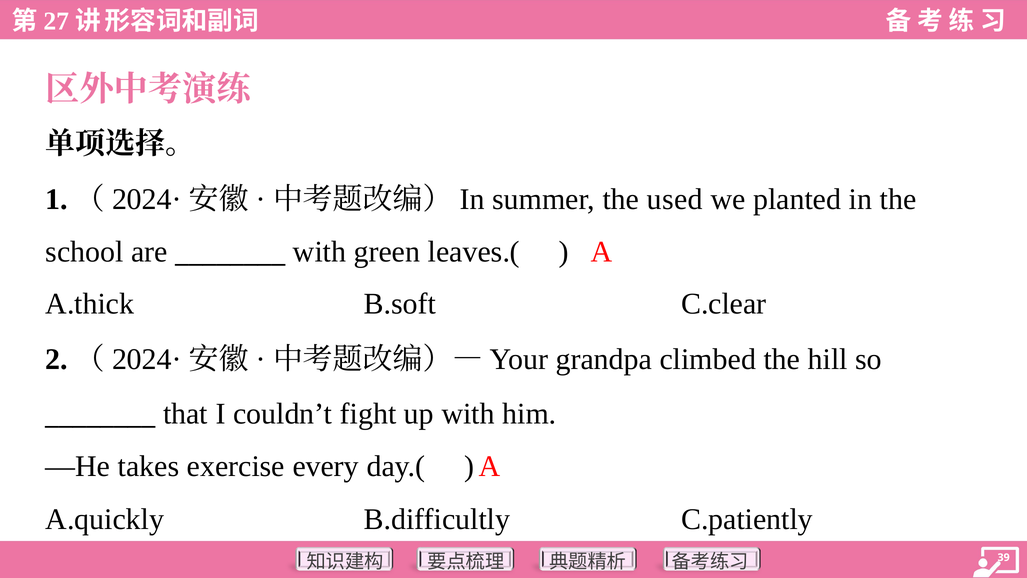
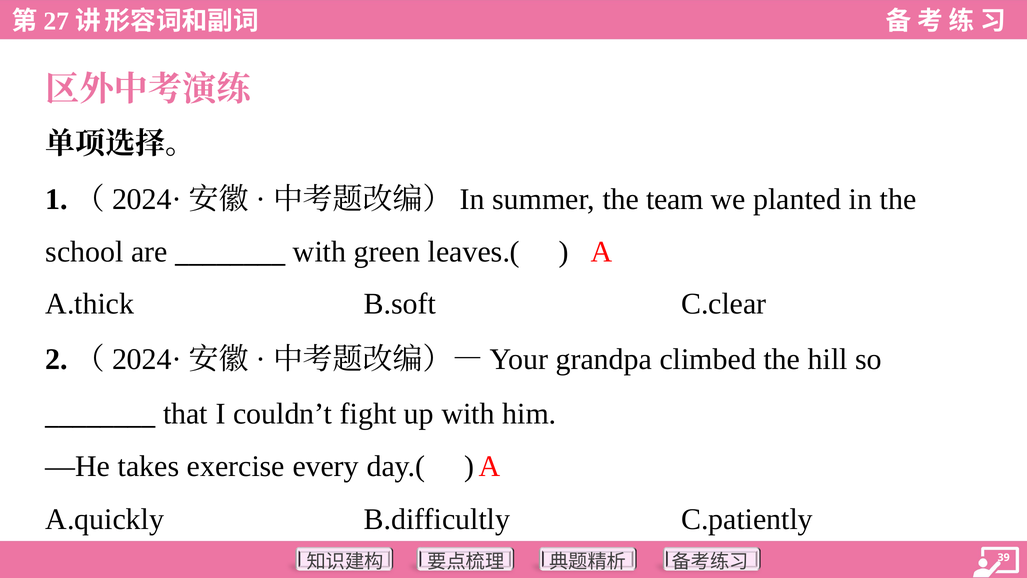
used: used -> team
